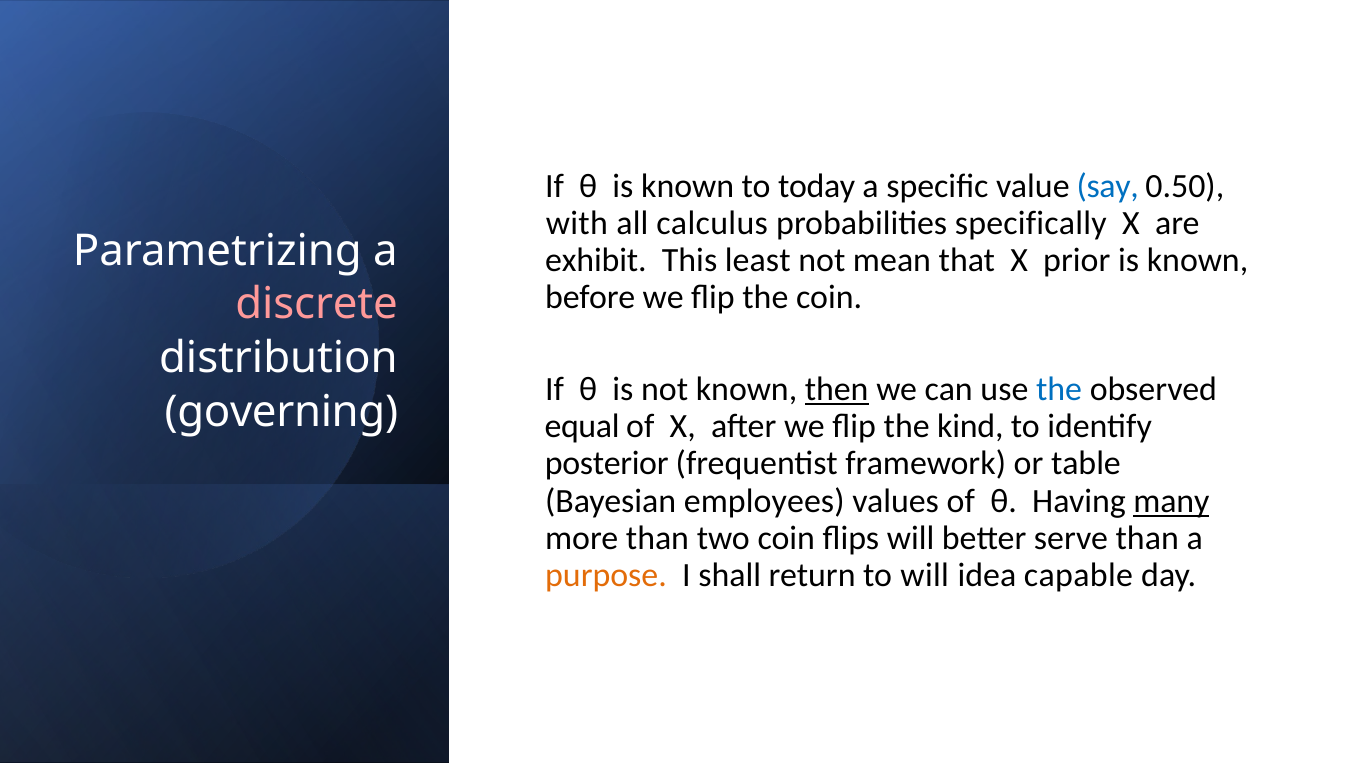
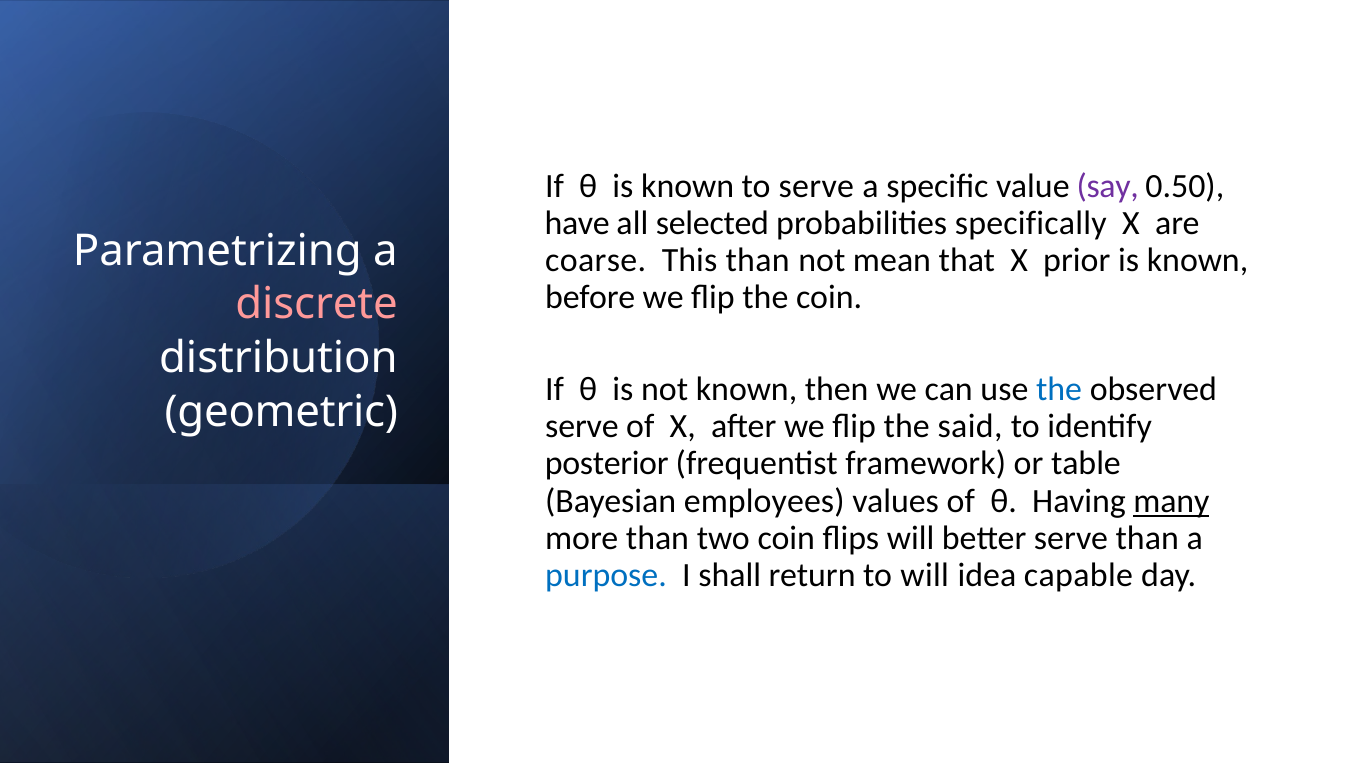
to today: today -> serve
say colour: blue -> purple
with: with -> have
calculus: calculus -> selected
exhibit: exhibit -> coarse
This least: least -> than
then underline: present -> none
governing: governing -> geometric
equal at (582, 426): equal -> serve
kind: kind -> said
purpose colour: orange -> blue
